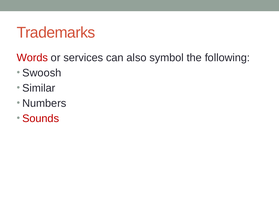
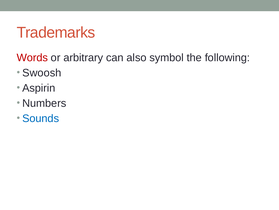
services: services -> arbitrary
Similar: Similar -> Aspirin
Sounds colour: red -> blue
